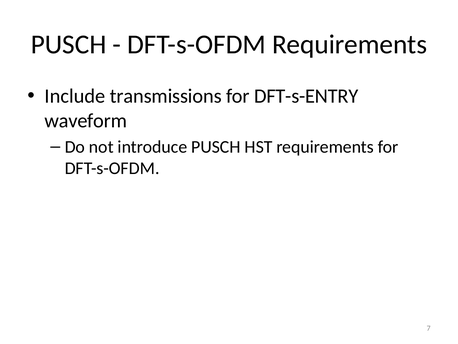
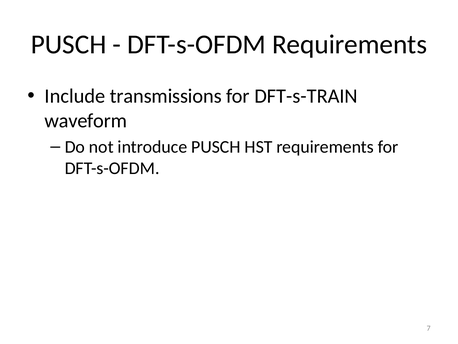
DFT-s-ENTRY: DFT-s-ENTRY -> DFT-s-TRAIN
